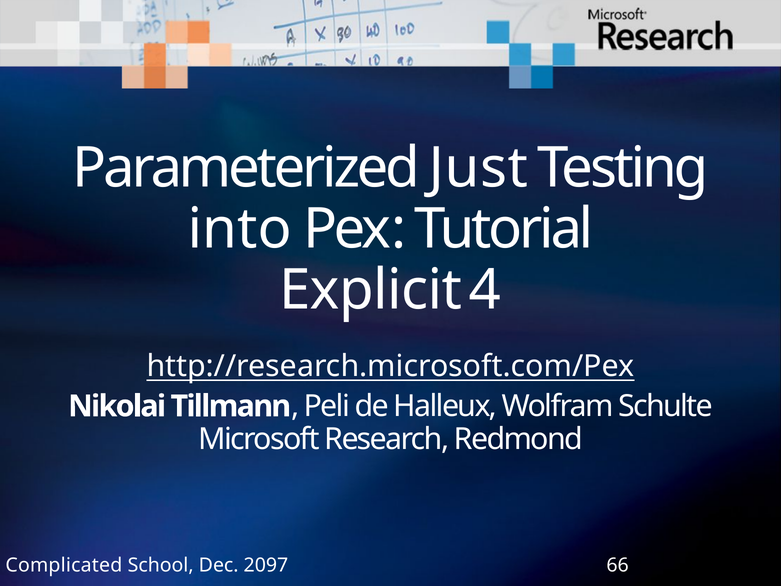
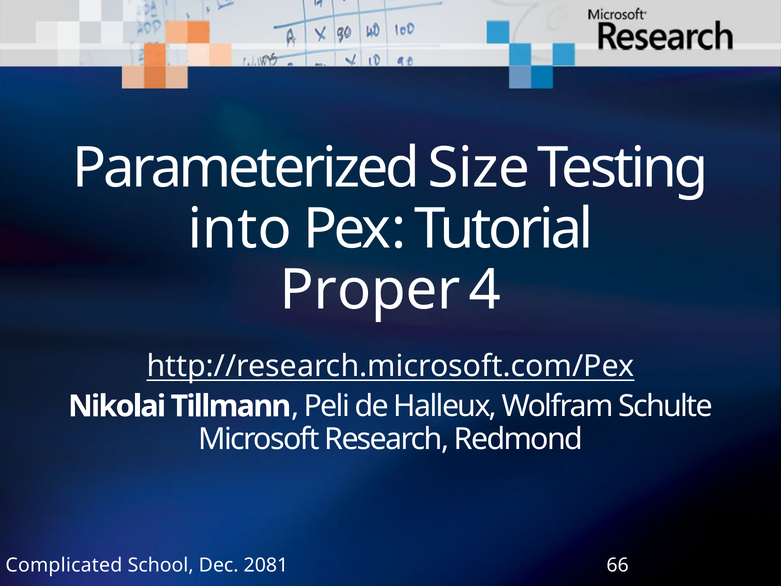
Just: Just -> Size
Explicit: Explicit -> Proper
2097: 2097 -> 2081
